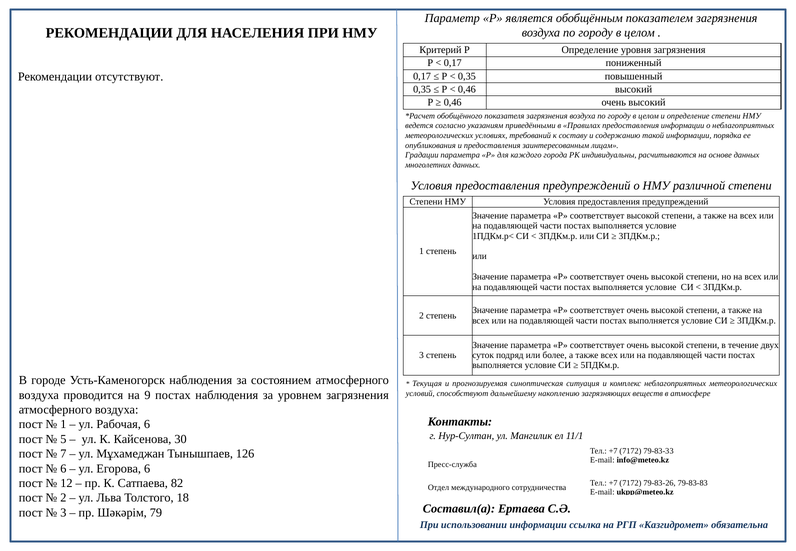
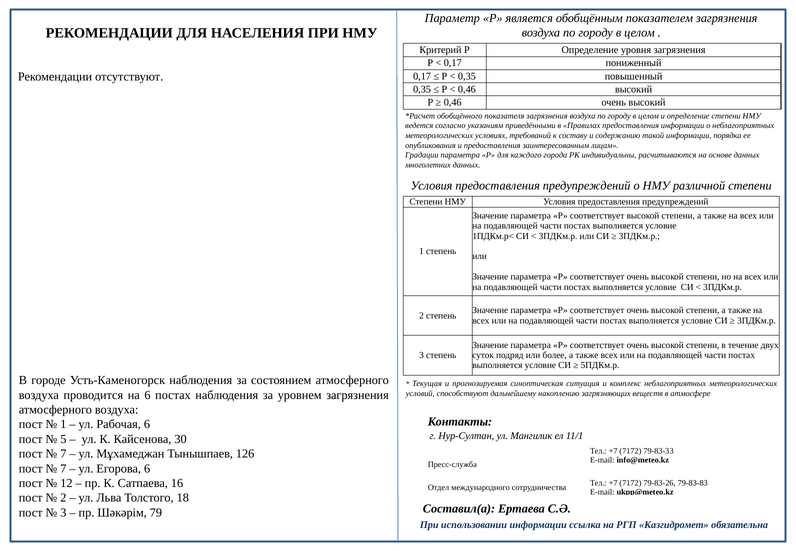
на 9: 9 -> 6
6 at (63, 469): 6 -> 7
82: 82 -> 16
